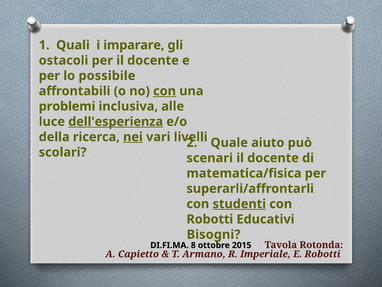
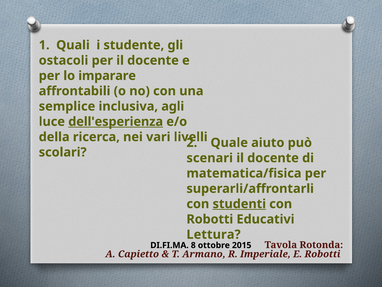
imparare: imparare -> studente
possibile: possibile -> imparare
con at (165, 91) underline: present -> none
problemi: problemi -> semplice
alle: alle -> agli
nei underline: present -> none
Bisogni: Bisogni -> Lettura
